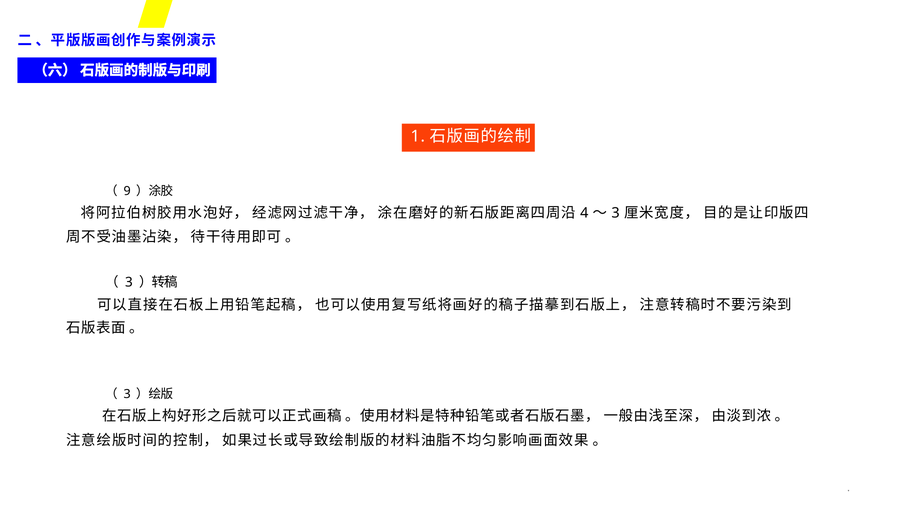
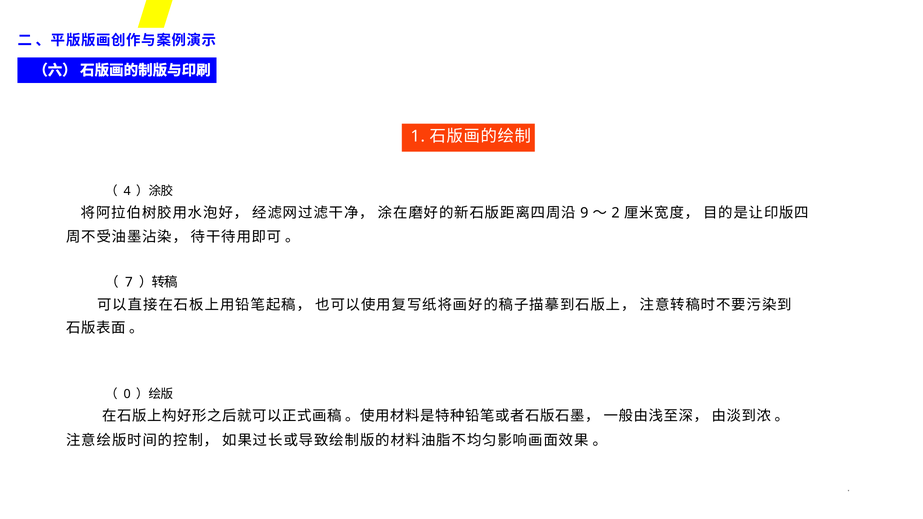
9: 9 -> 4
4: 4 -> 9
3 at (616, 213): 3 -> 2
3 at (129, 283): 3 -> 7
3 at (127, 395): 3 -> 0
